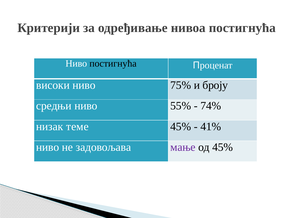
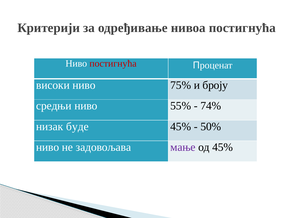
постигнућа at (113, 64) colour: black -> red
теме: теме -> буде
41%: 41% -> 50%
